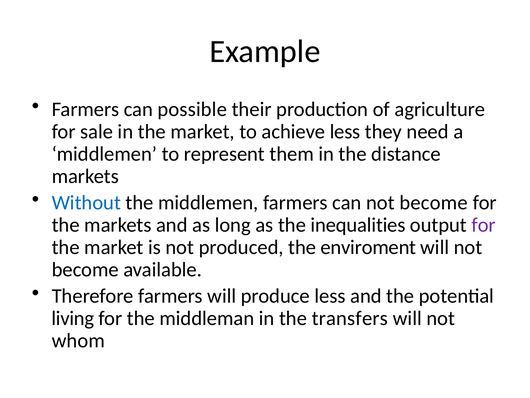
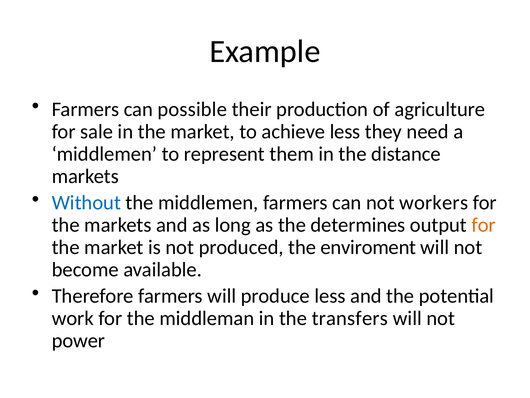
can not become: become -> workers
inequalities: inequalities -> determines
for at (484, 225) colour: purple -> orange
living: living -> work
whom: whom -> power
